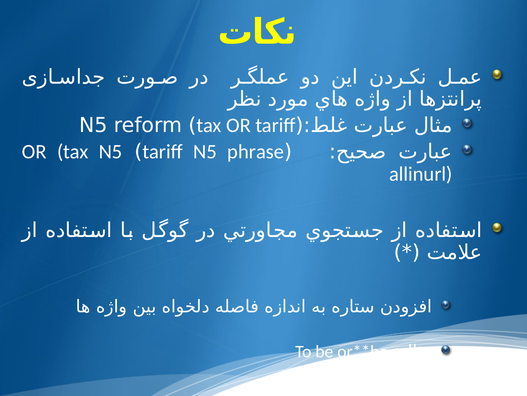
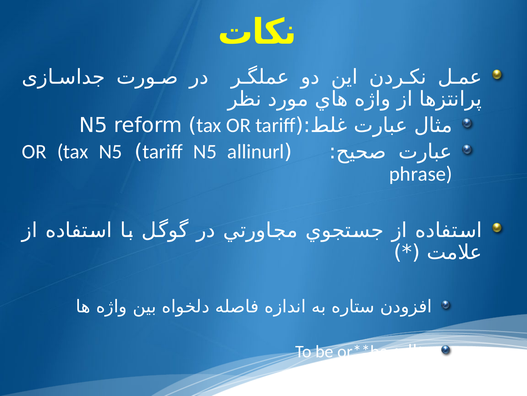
phrase: phrase -> allinurl
allinurl: allinurl -> phrase
